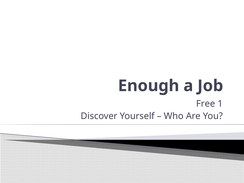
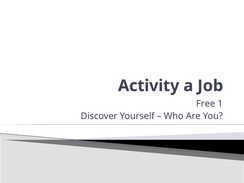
Enough: Enough -> Activity
